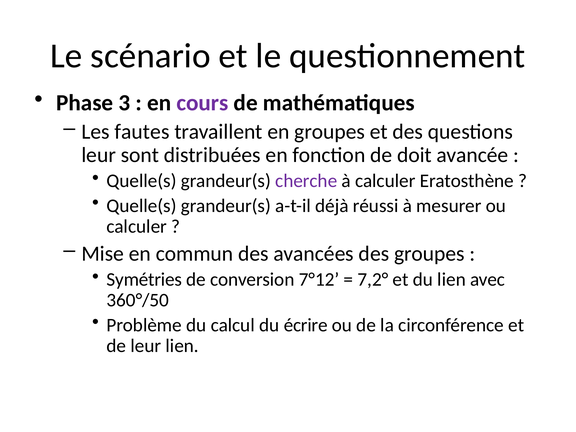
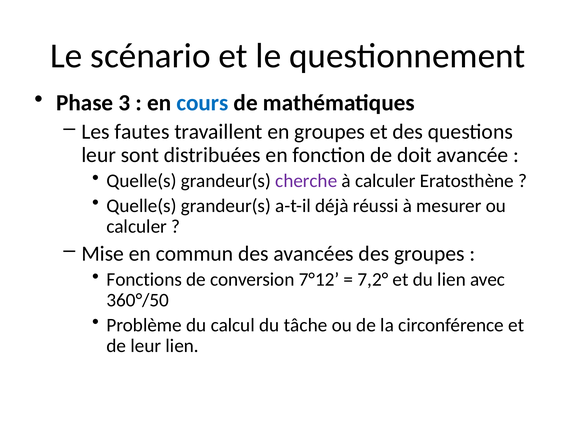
cours colour: purple -> blue
Symétries: Symétries -> Fonctions
écrire: écrire -> tâche
